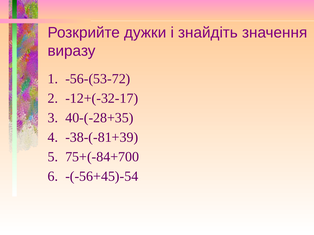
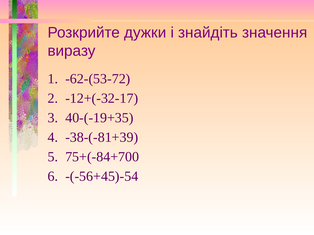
-56-(53-72: -56-(53-72 -> -62-(53-72
40-(-28+35: 40-(-28+35 -> 40-(-19+35
